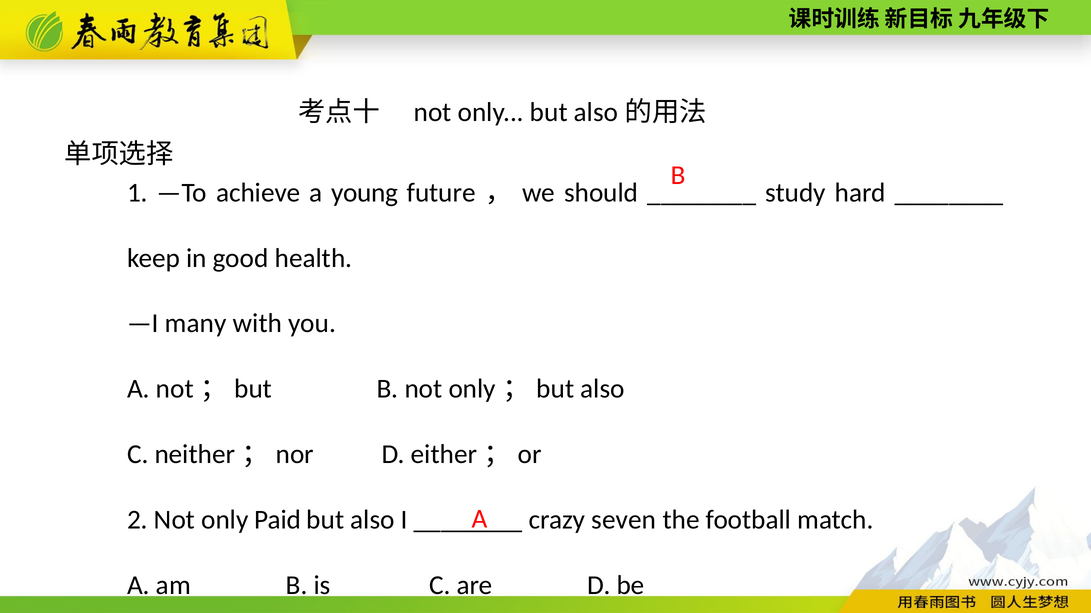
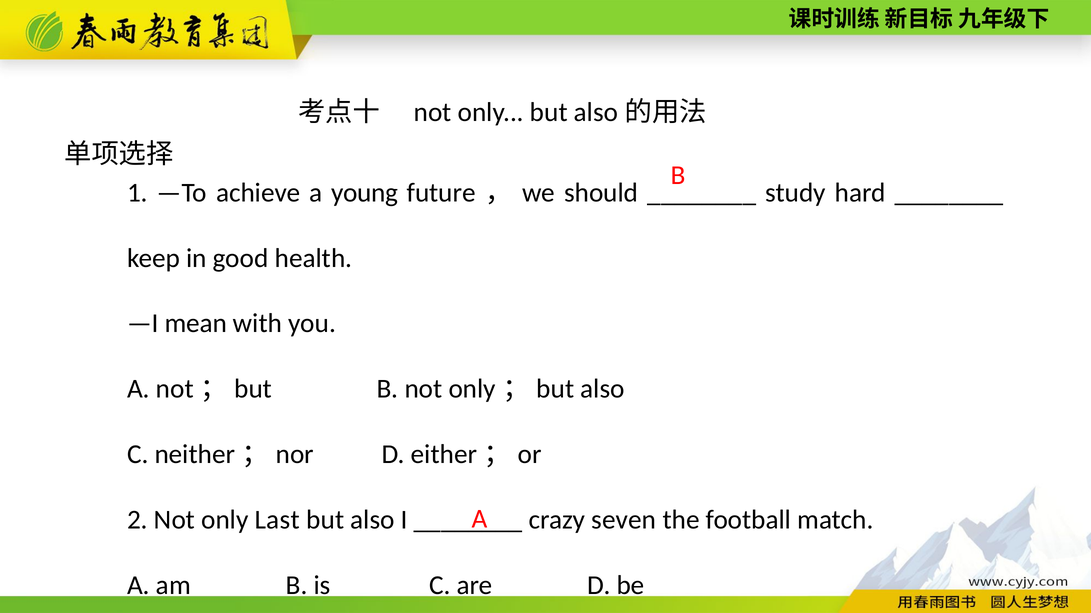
many: many -> mean
Paid: Paid -> Last
